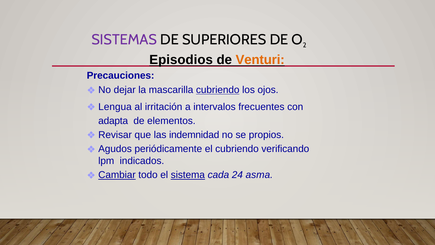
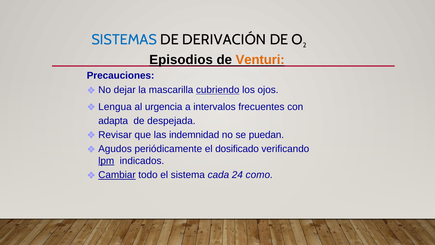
SISTEMAS colour: purple -> blue
SUPERIORES: SUPERIORES -> DERIVACIÓN
irritación: irritación -> urgencia
elementos: elementos -> despejada
propios: propios -> puedan
el cubriendo: cubriendo -> dosificado
lpm underline: none -> present
sistema underline: present -> none
asma: asma -> como
